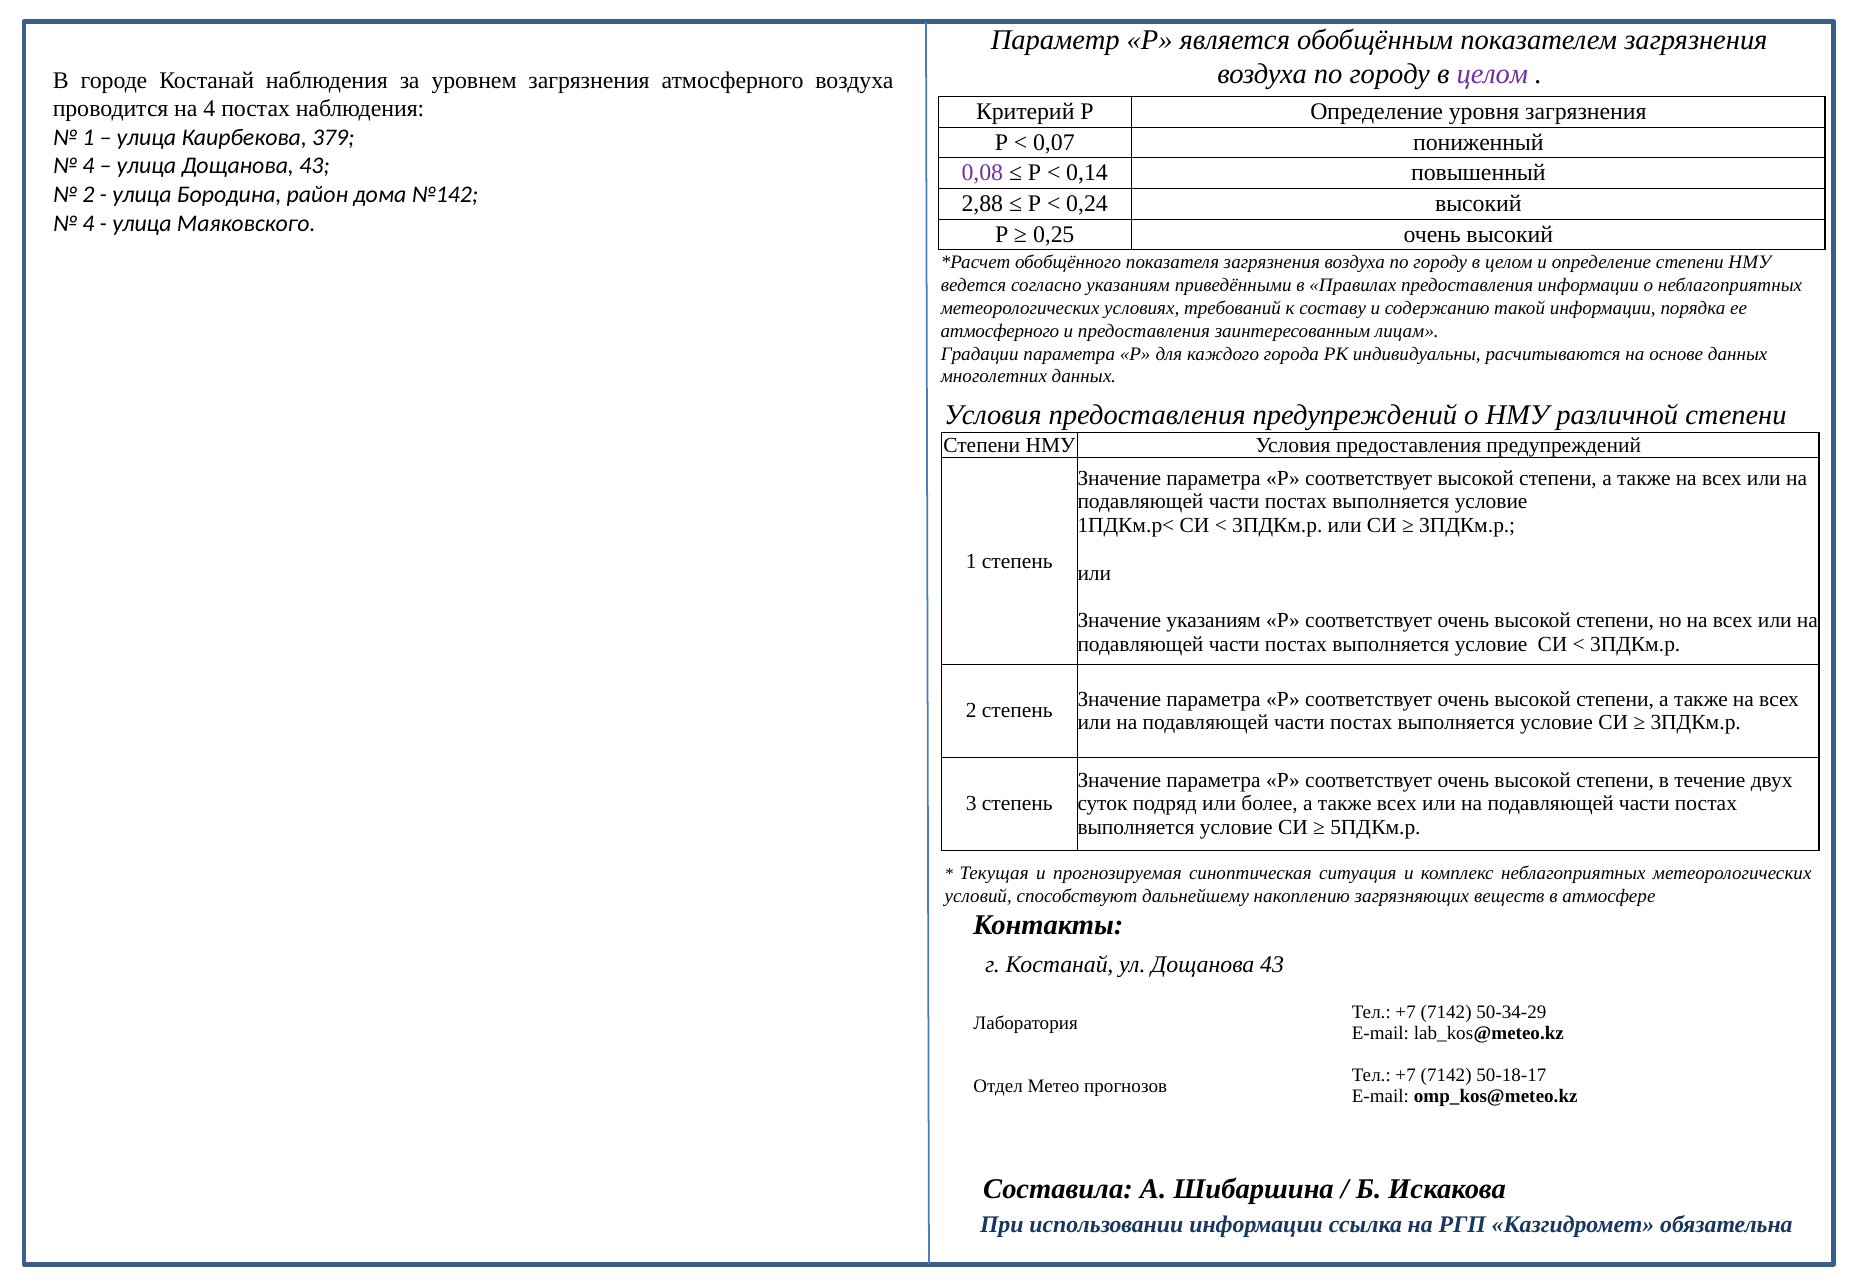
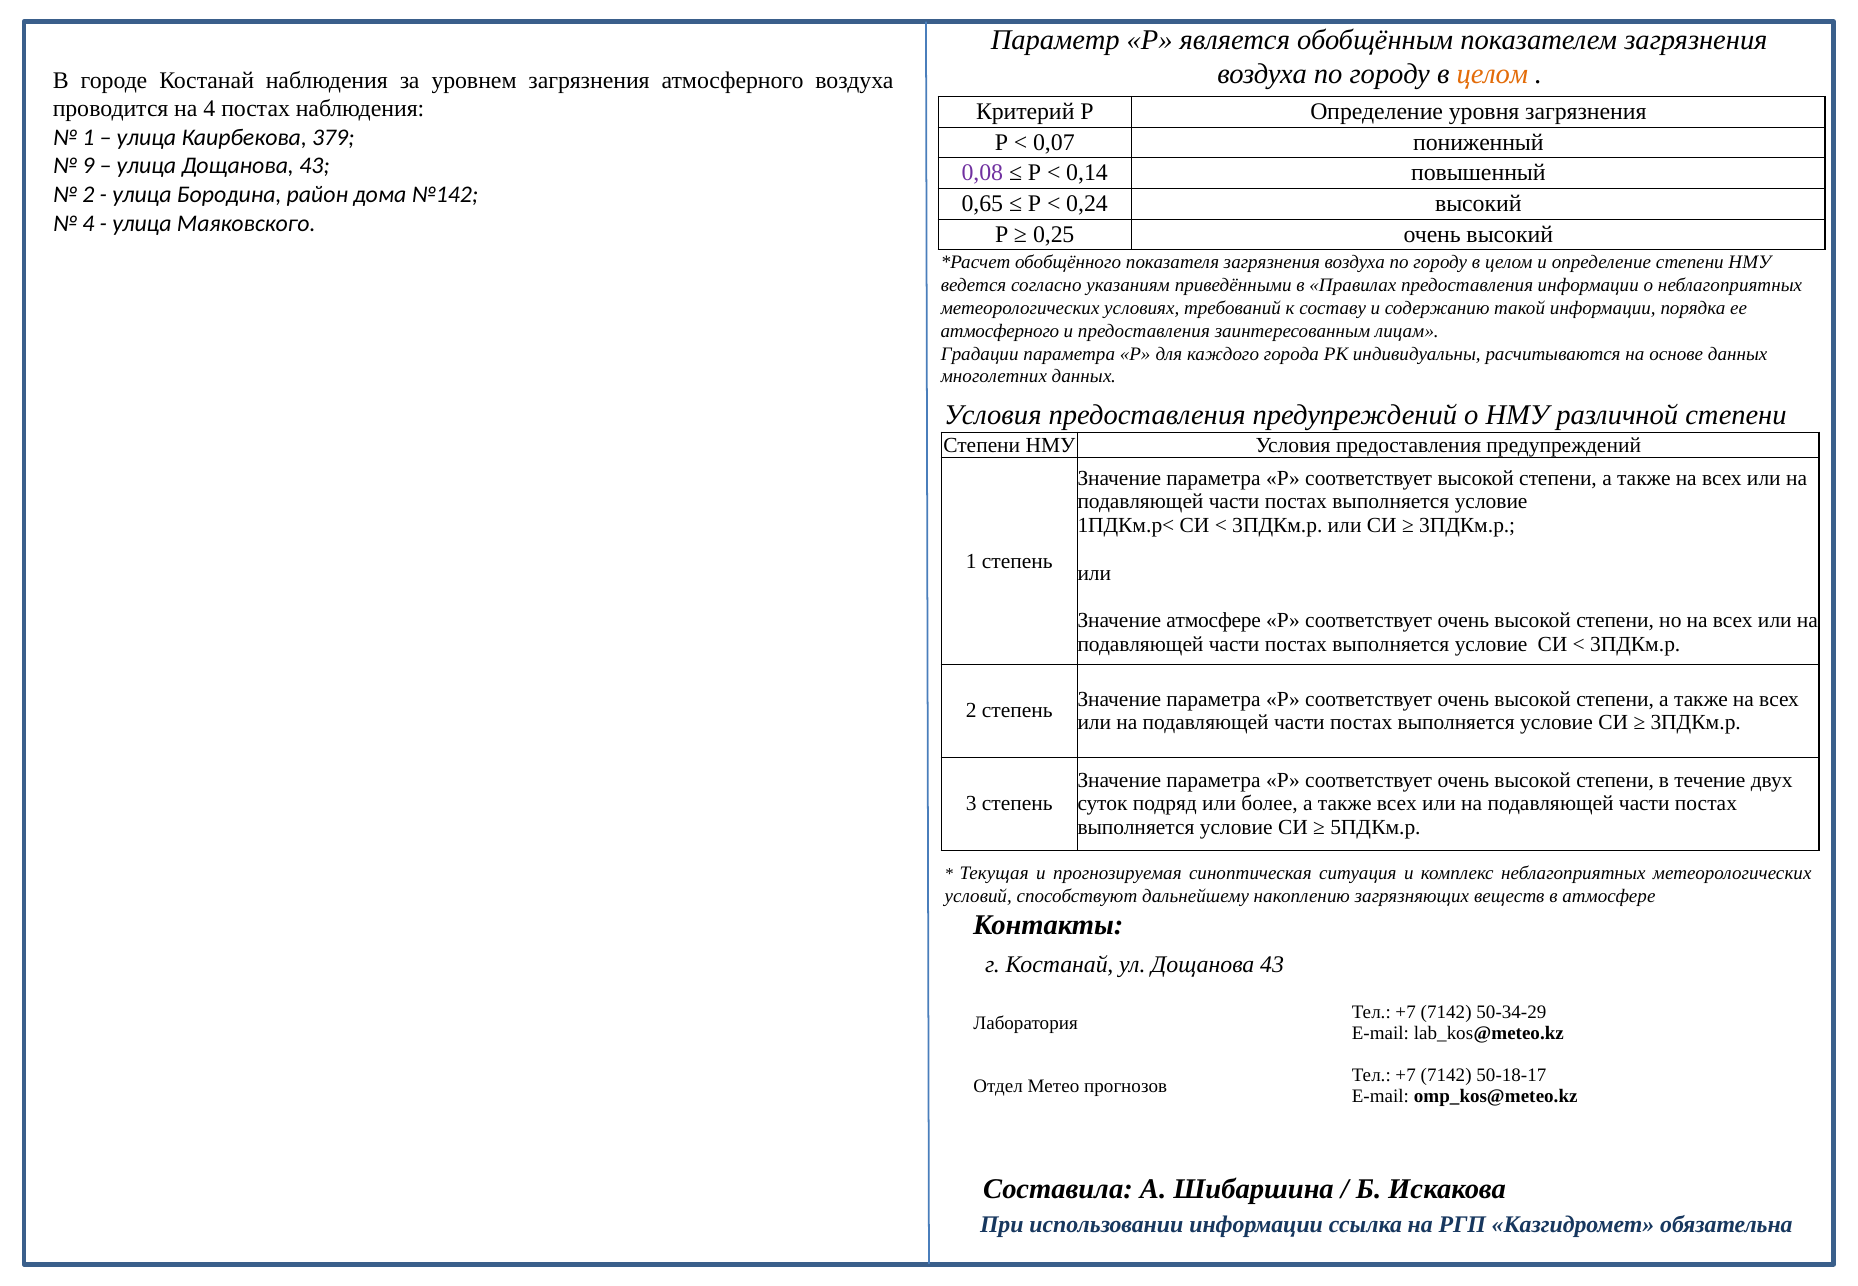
целом at (1492, 74) colour: purple -> orange
4 at (88, 166): 4 -> 9
2,88: 2,88 -> 0,65
Значение указаниям: указаниям -> атмосфере
